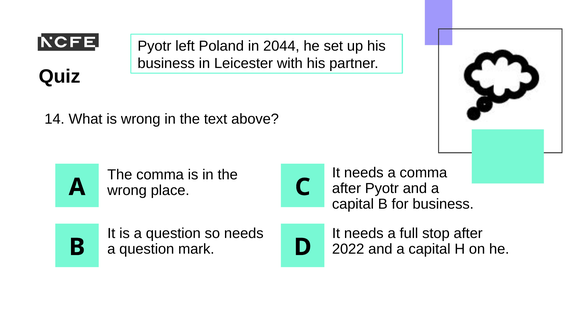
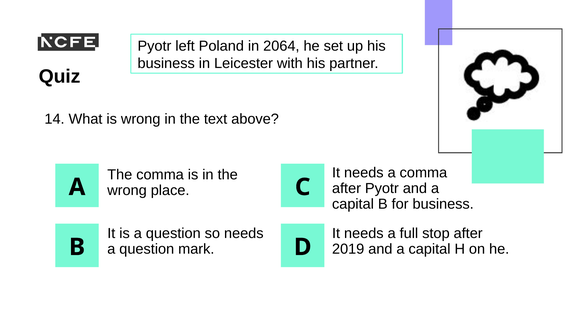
2044: 2044 -> 2064
2022: 2022 -> 2019
